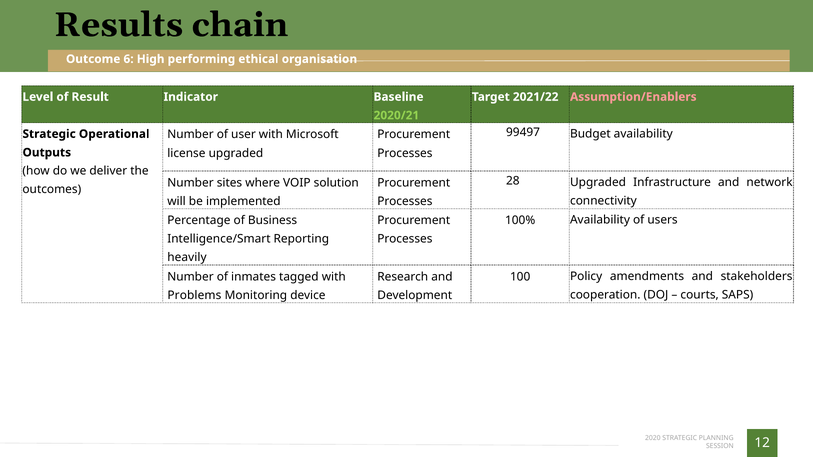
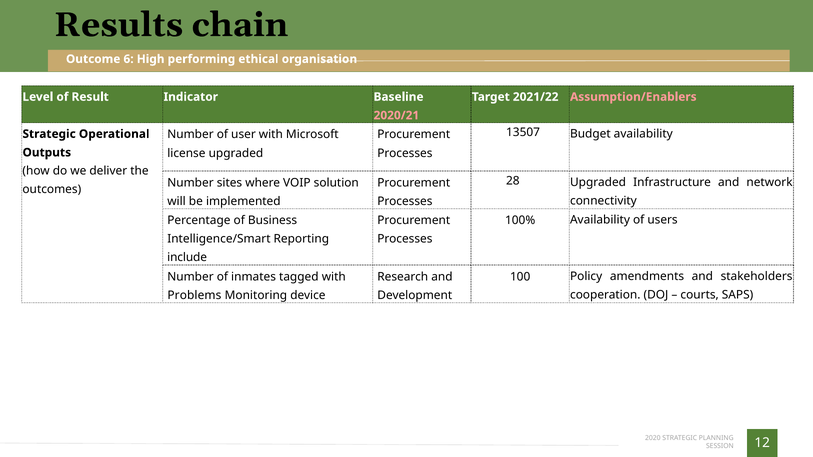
2020/21 colour: light green -> pink
99497: 99497 -> 13507
heavily: heavily -> include
